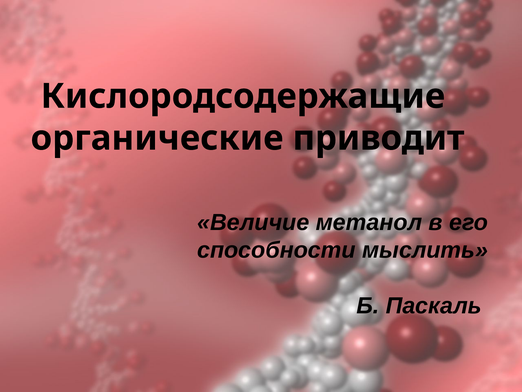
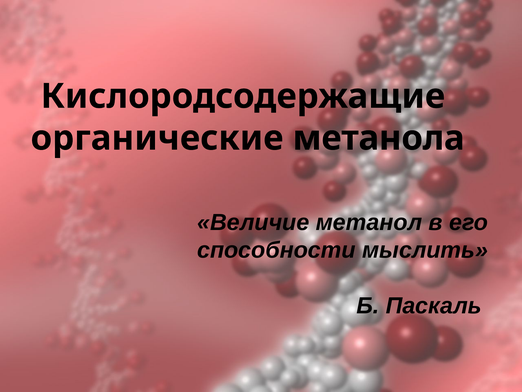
приводит: приводит -> метанола
